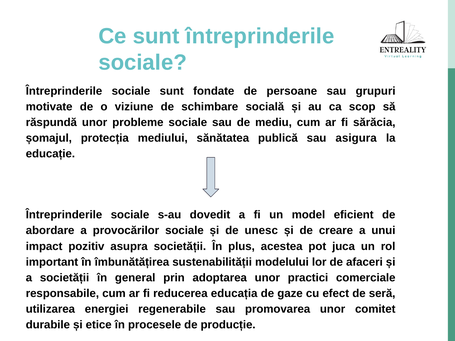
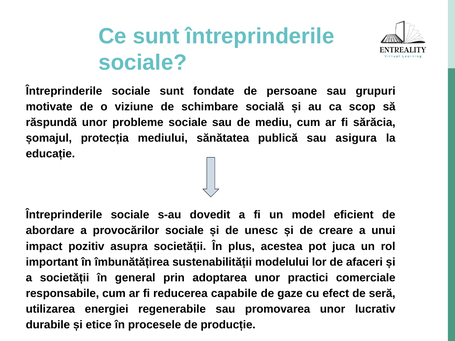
educația: educația -> capabile
comitet: comitet -> lucrativ
